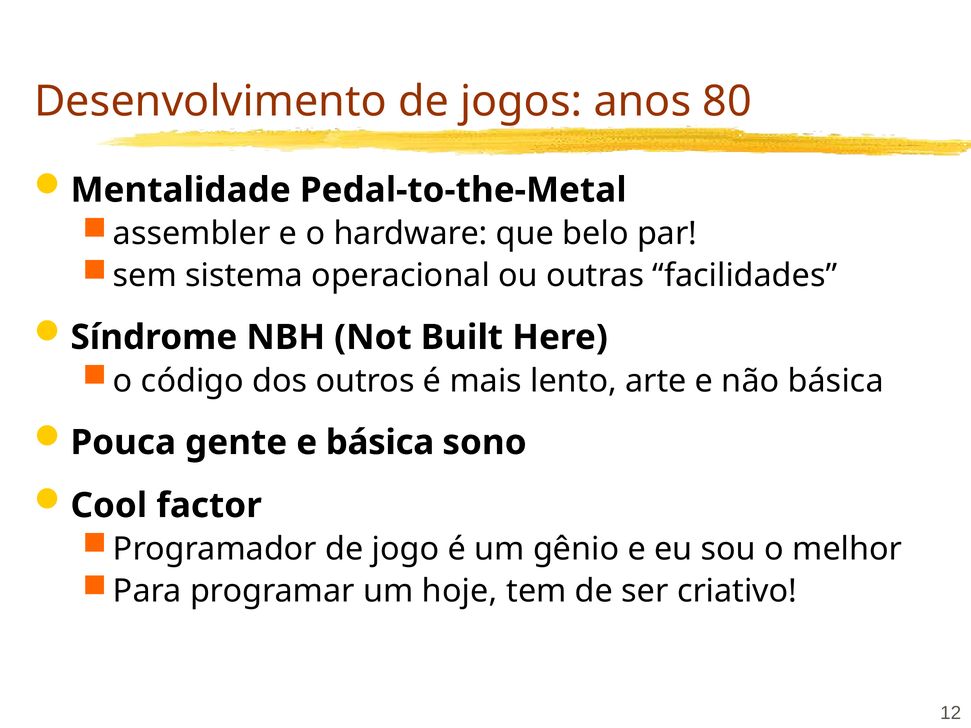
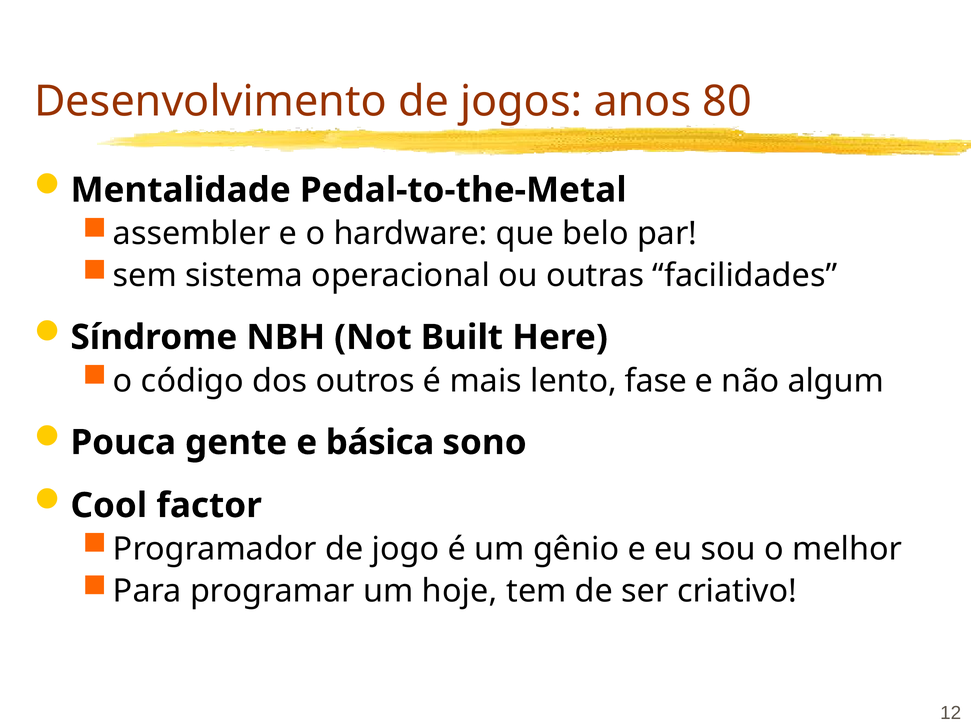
arte: arte -> fase
não básica: básica -> algum
